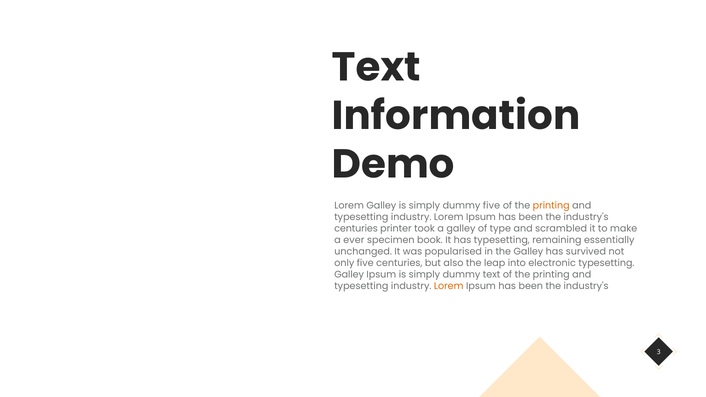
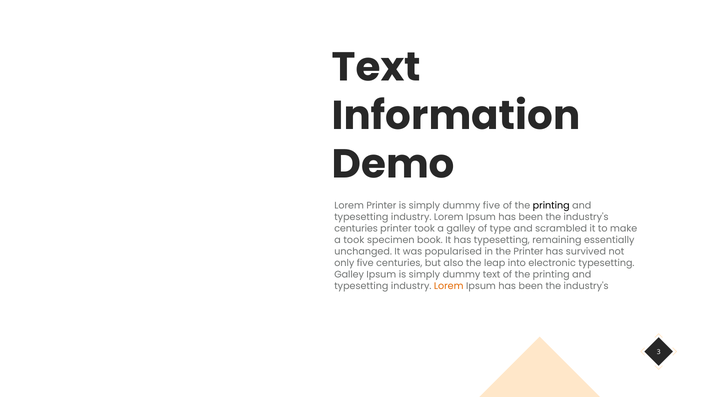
Lorem Galley: Galley -> Printer
printing at (551, 206) colour: orange -> black
a ever: ever -> took
the Galley: Galley -> Printer
